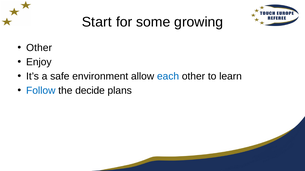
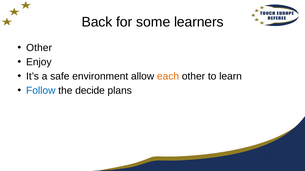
Start: Start -> Back
growing: growing -> learners
each colour: blue -> orange
